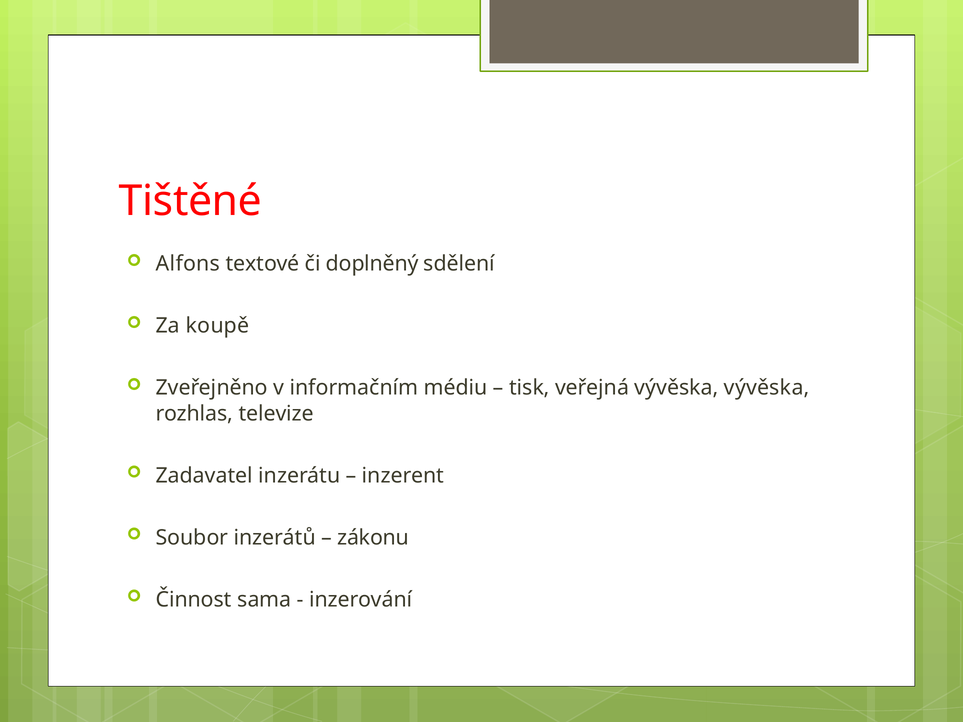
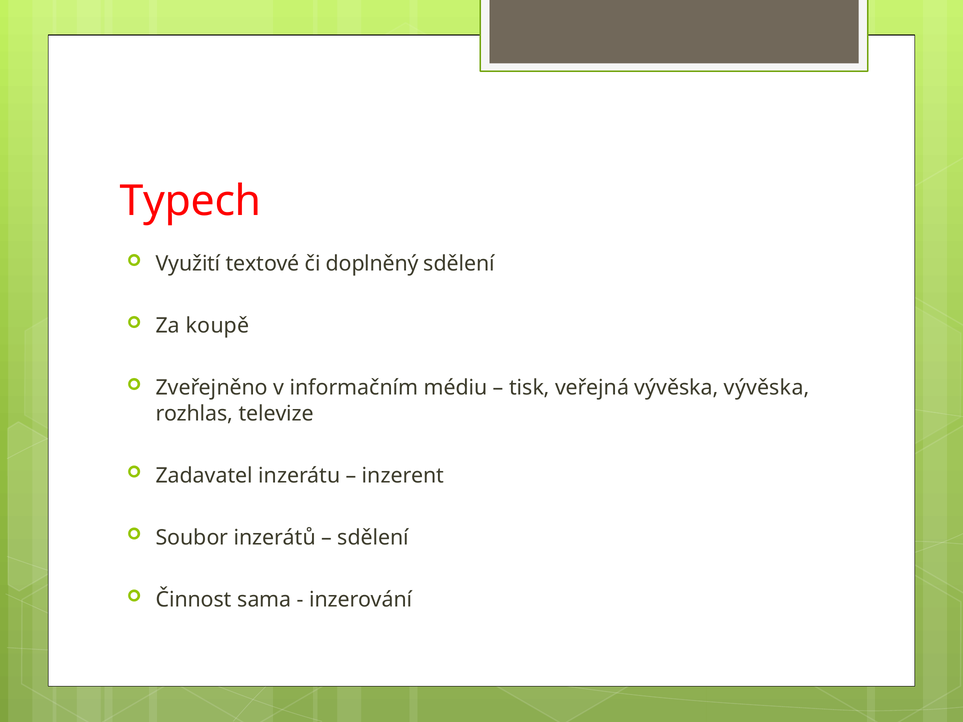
Tištěné: Tištěné -> Typech
Alfons: Alfons -> Využití
zákonu at (373, 538): zákonu -> sdělení
